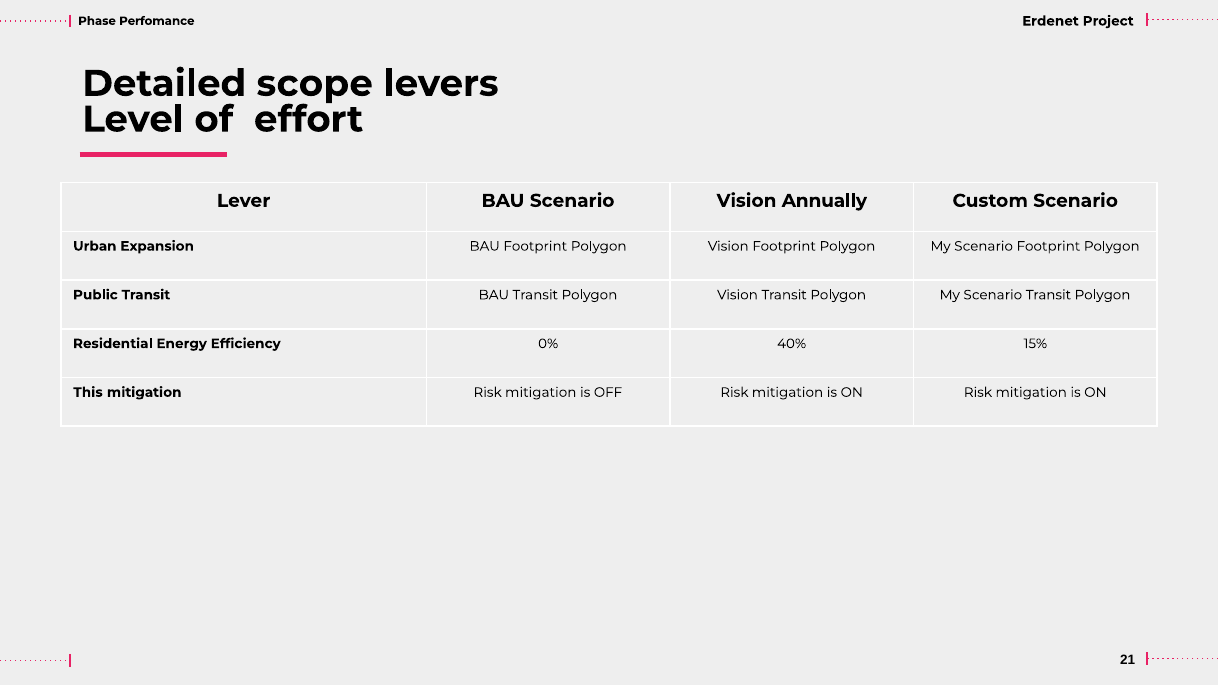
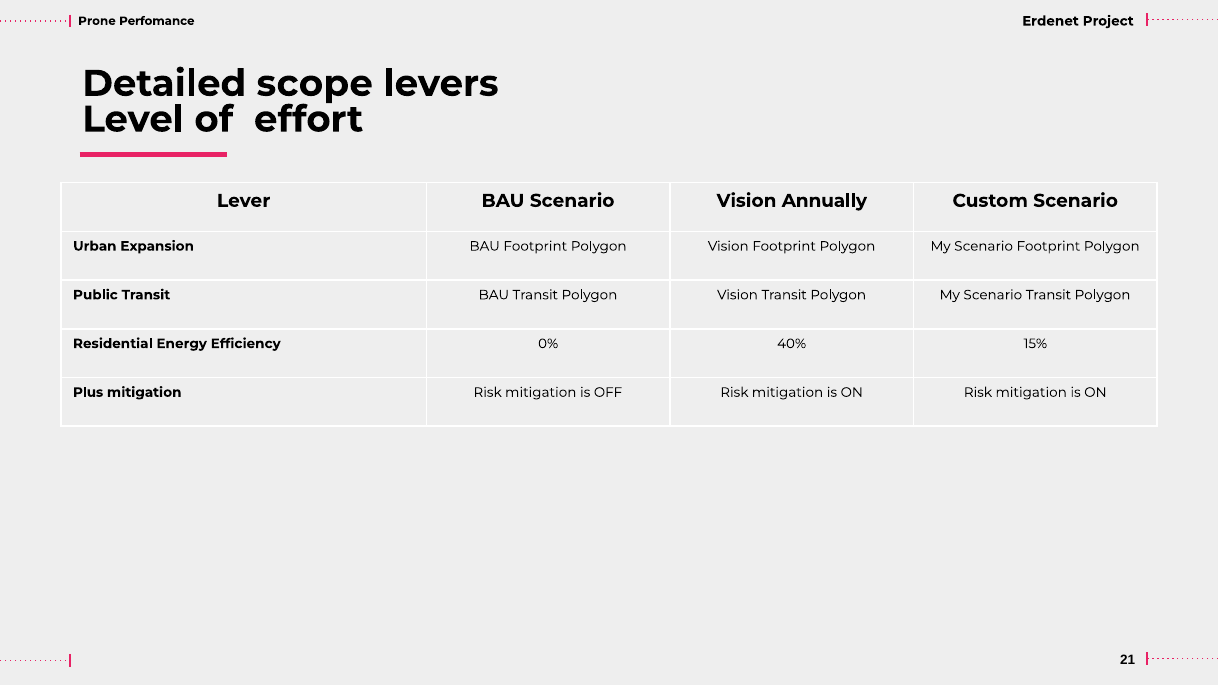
Phase: Phase -> Prone
This: This -> Plus
